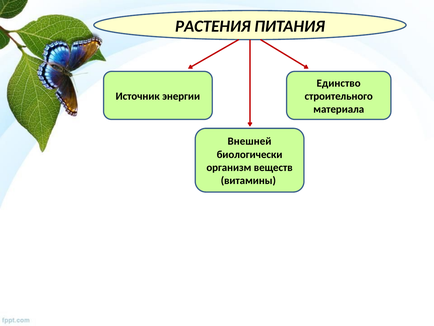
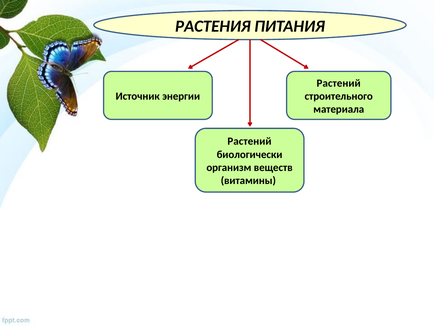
Единство at (339, 83): Единство -> Растений
Внешней at (249, 141): Внешней -> Растений
